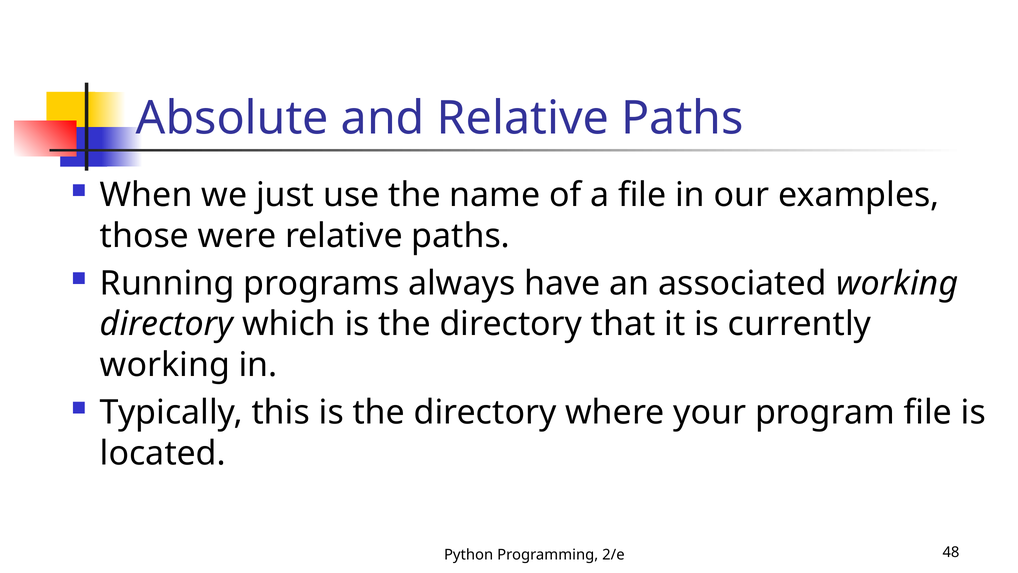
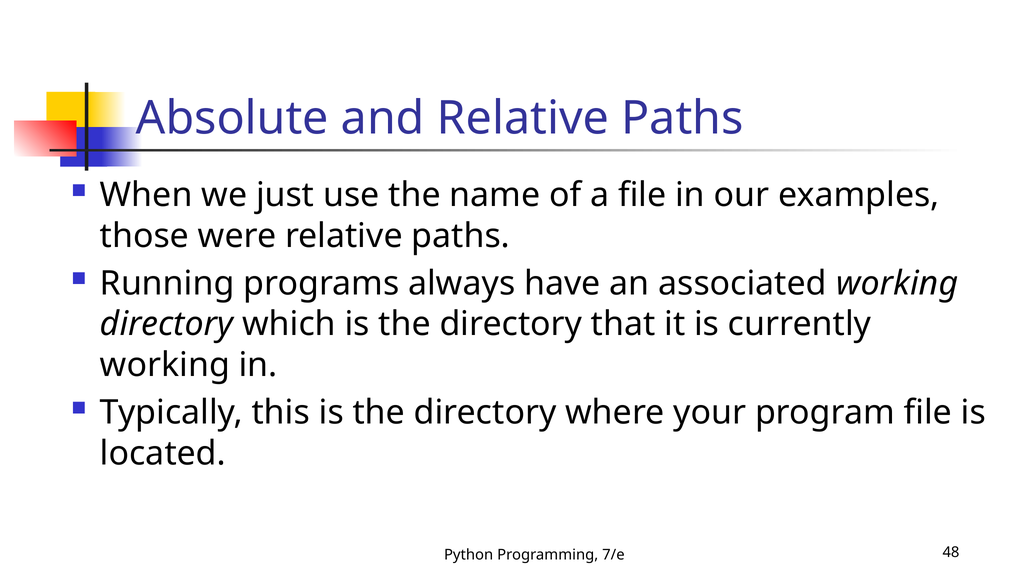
2/e: 2/e -> 7/e
